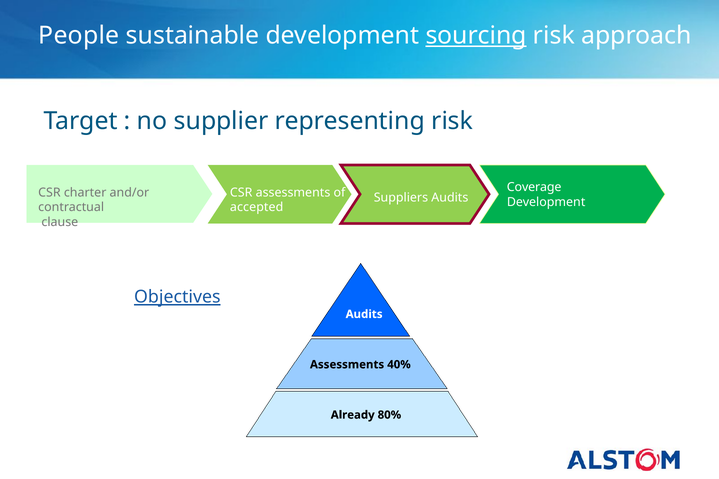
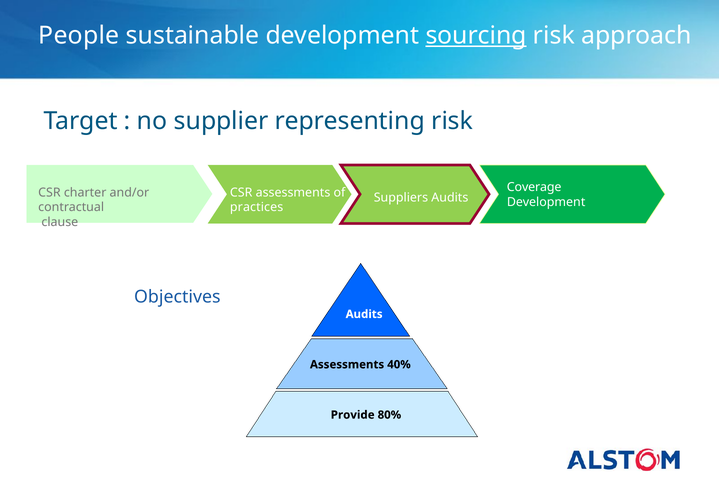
accepted: accepted -> practices
Objectives underline: present -> none
Already: Already -> Provide
